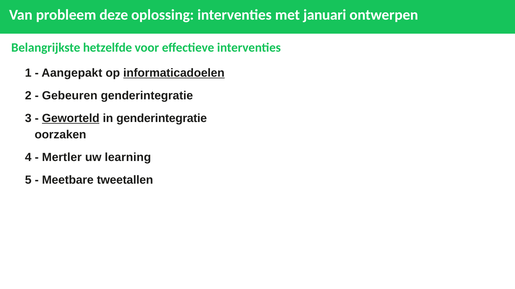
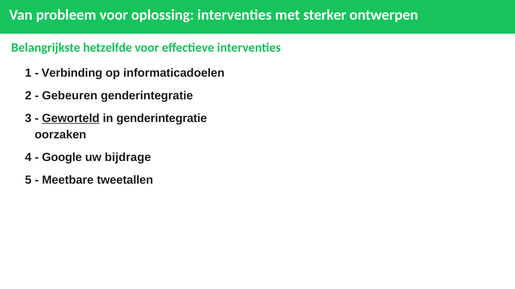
probleem deze: deze -> voor
januari: januari -> sterker
Aangepakt: Aangepakt -> Verbinding
informaticadoelen underline: present -> none
Mertler: Mertler -> Google
learning: learning -> bijdrage
